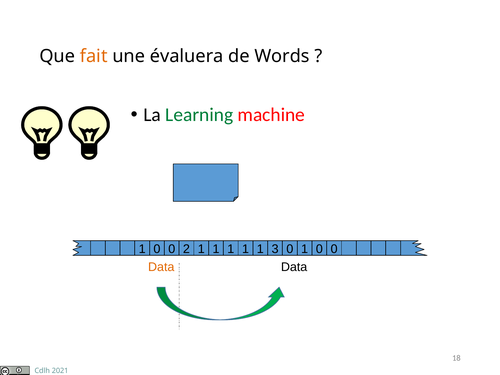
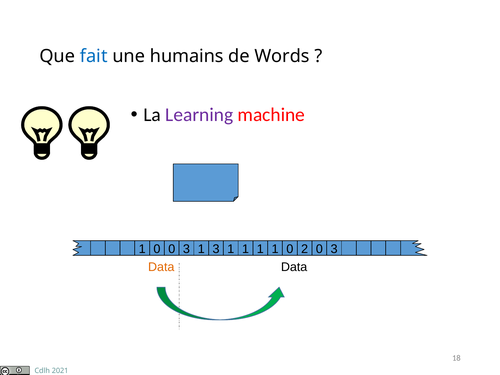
fait colour: orange -> blue
évaluera: évaluera -> humains
Learning colour: green -> purple
0 0 2: 2 -> 3
1 at (216, 249): 1 -> 3
3 at (275, 249): 3 -> 1
0 1: 1 -> 2
0 at (334, 249): 0 -> 3
